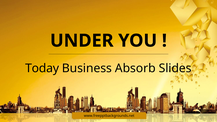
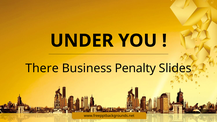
Today: Today -> There
Absorb: Absorb -> Penalty
